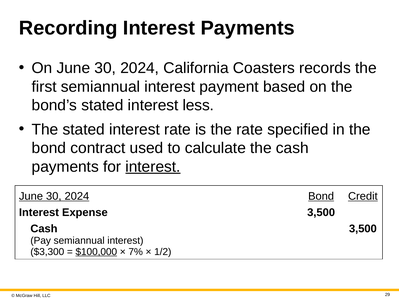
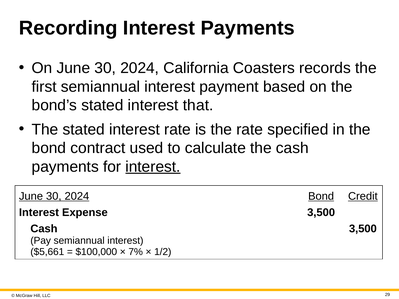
less: less -> that
$3,300: $3,300 -> $5,661
$100,000 underline: present -> none
